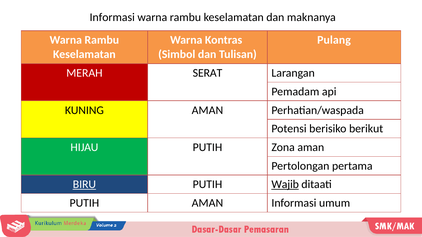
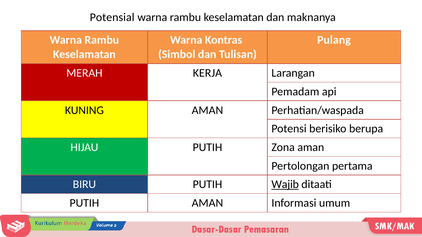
Informasi at (112, 17): Informasi -> Potensial
SERAT: SERAT -> KERJA
berikut: berikut -> berupa
BIRU underline: present -> none
